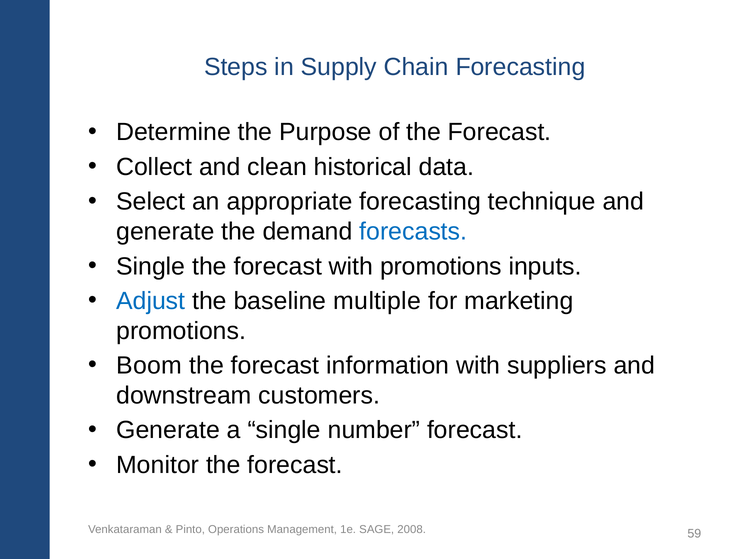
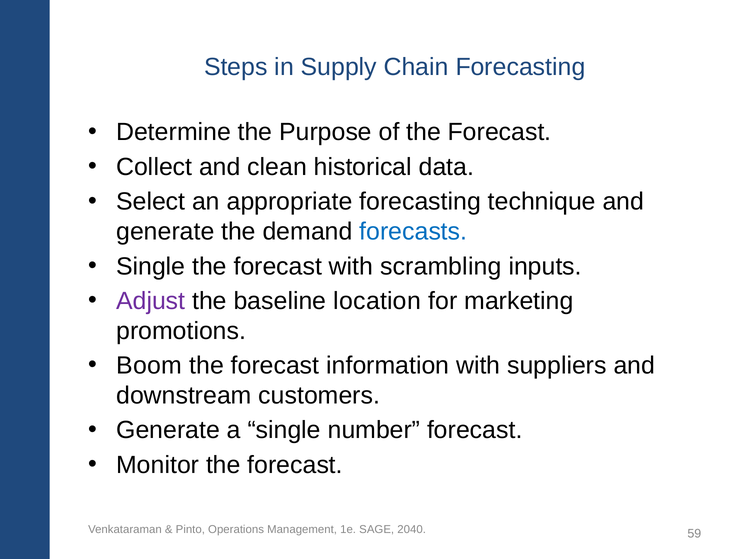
with promotions: promotions -> scrambling
Adjust colour: blue -> purple
multiple: multiple -> location
2008: 2008 -> 2040
